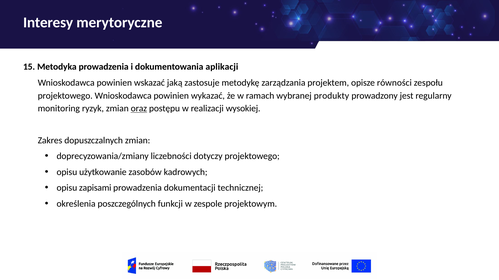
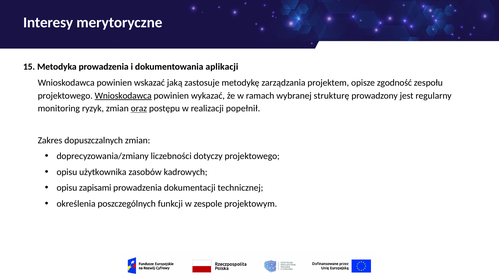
równości: równości -> zgodność
Wnioskodawca at (123, 96) underline: none -> present
produkty: produkty -> strukturę
wysokiej: wysokiej -> popełnił
użytkowanie: użytkowanie -> użytkownika
